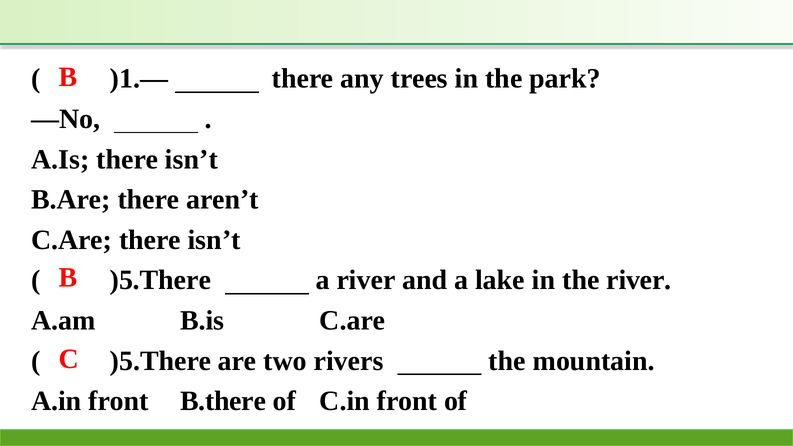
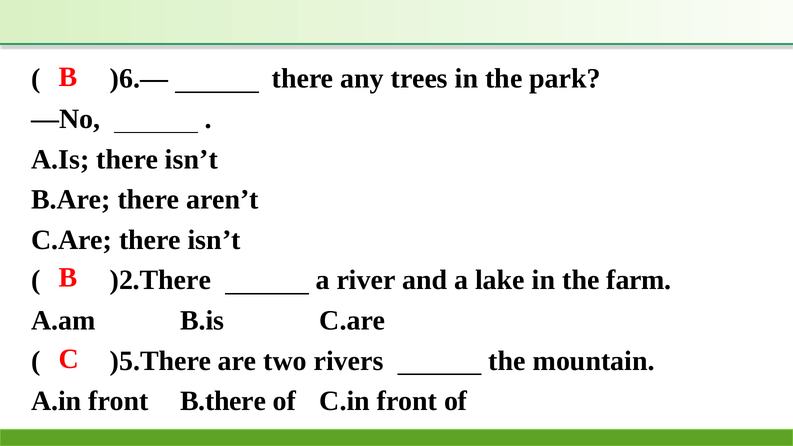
)1.—: )1.— -> )6.—
)5.There at (160, 280): )5.There -> )2.There
the river: river -> farm
